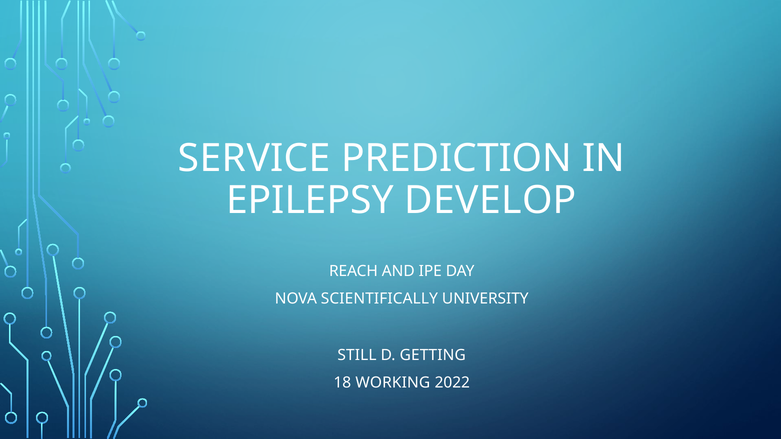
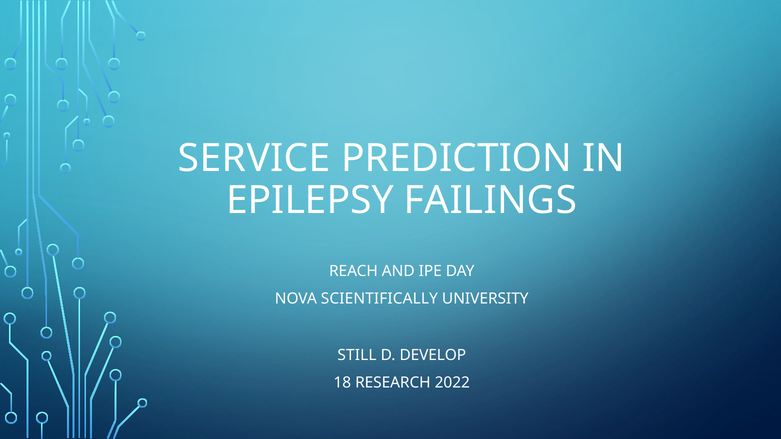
DEVELOP: DEVELOP -> FAILINGS
GETTING: GETTING -> DEVELOP
WORKING: WORKING -> RESEARCH
